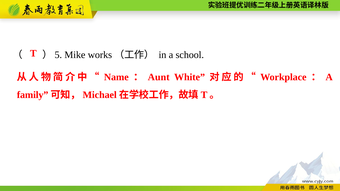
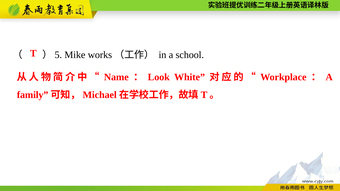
Aunt: Aunt -> Look
